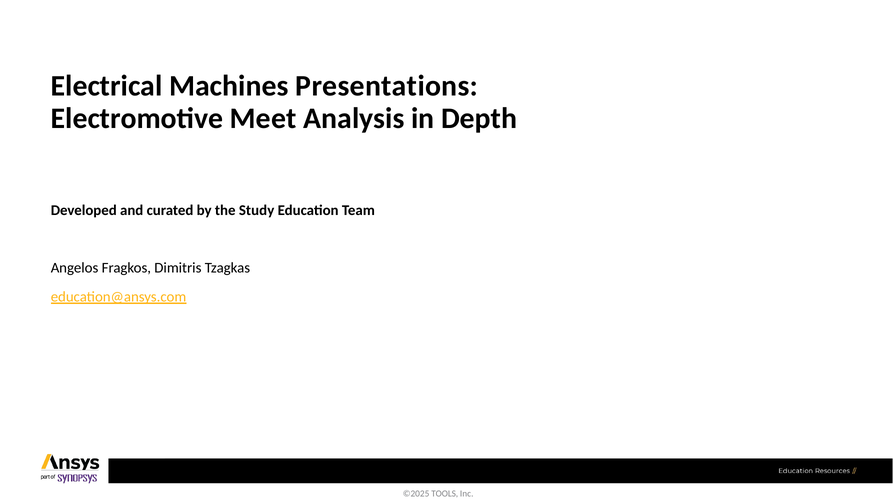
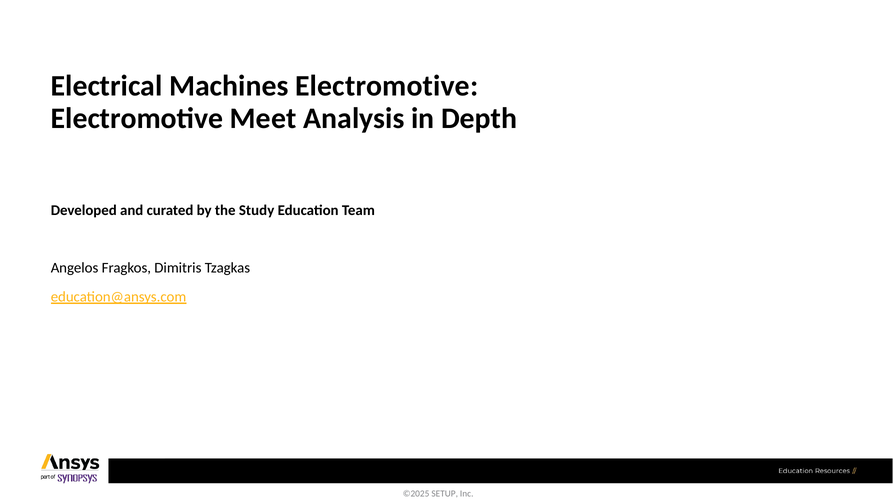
Machines Presentations: Presentations -> Electromotive
TOOLS: TOOLS -> SETUP
